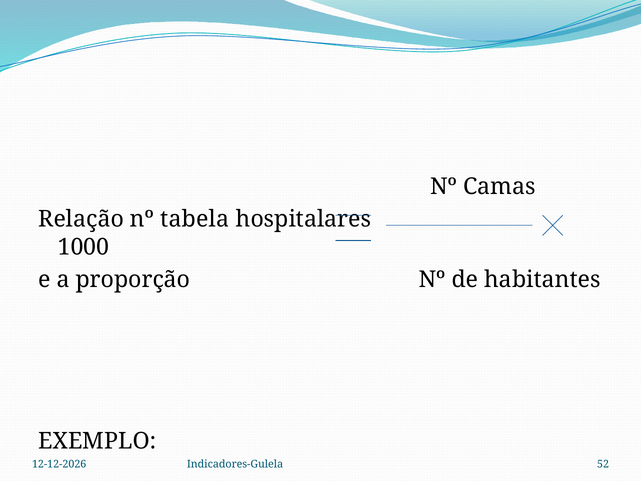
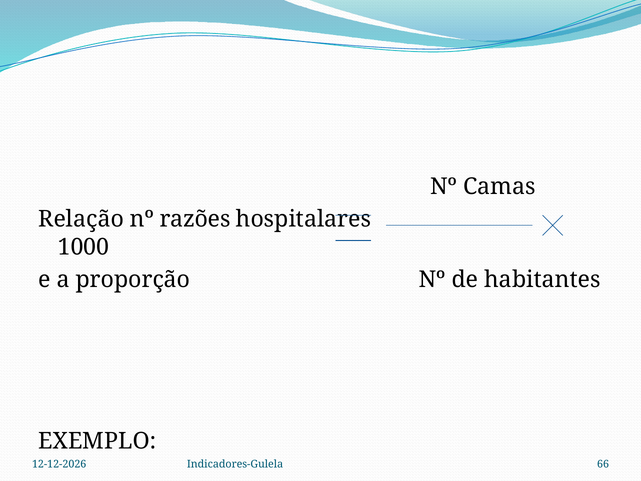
tabela: tabela -> razões
52: 52 -> 66
